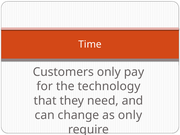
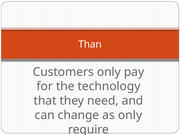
Time: Time -> Than
